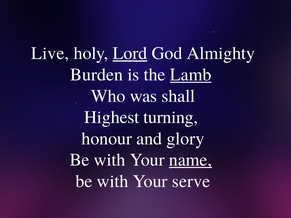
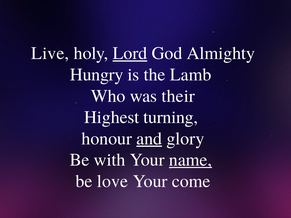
Burden: Burden -> Hungry
Lamb underline: present -> none
shall: shall -> their
and underline: none -> present
with at (113, 181): with -> love
serve: serve -> come
